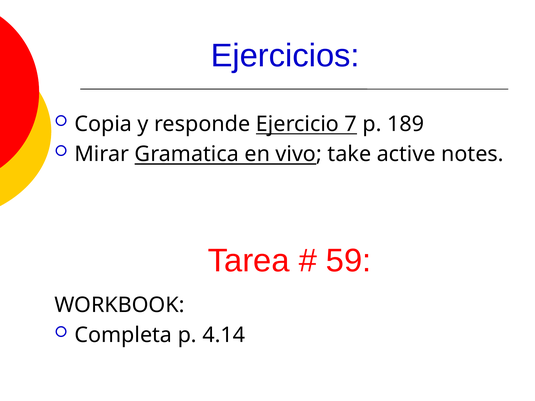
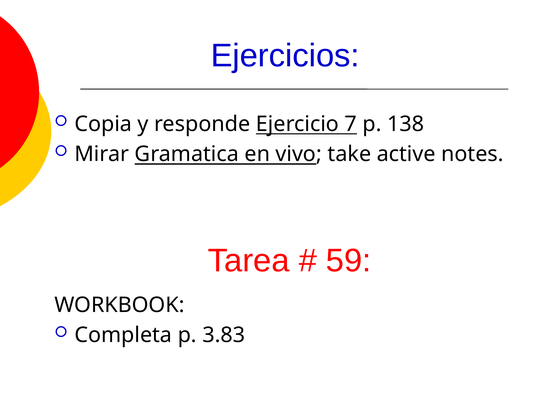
189: 189 -> 138
4.14: 4.14 -> 3.83
